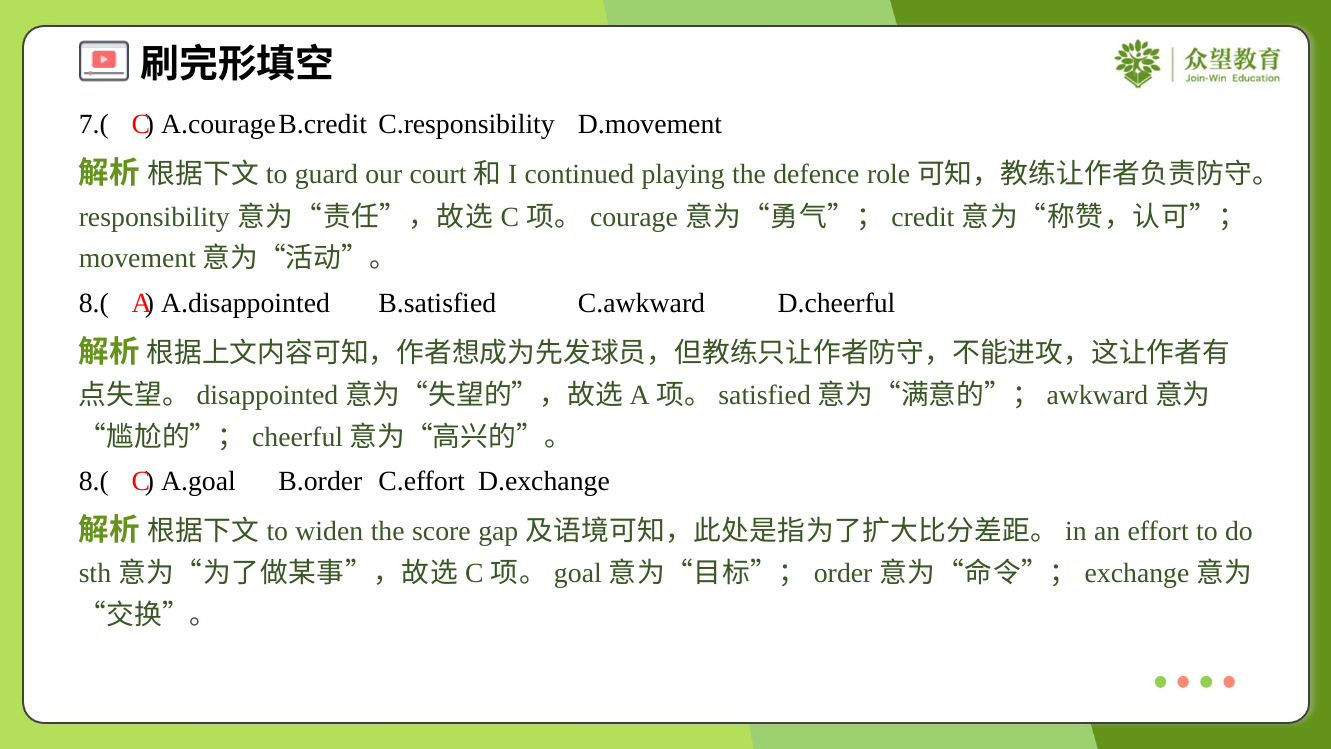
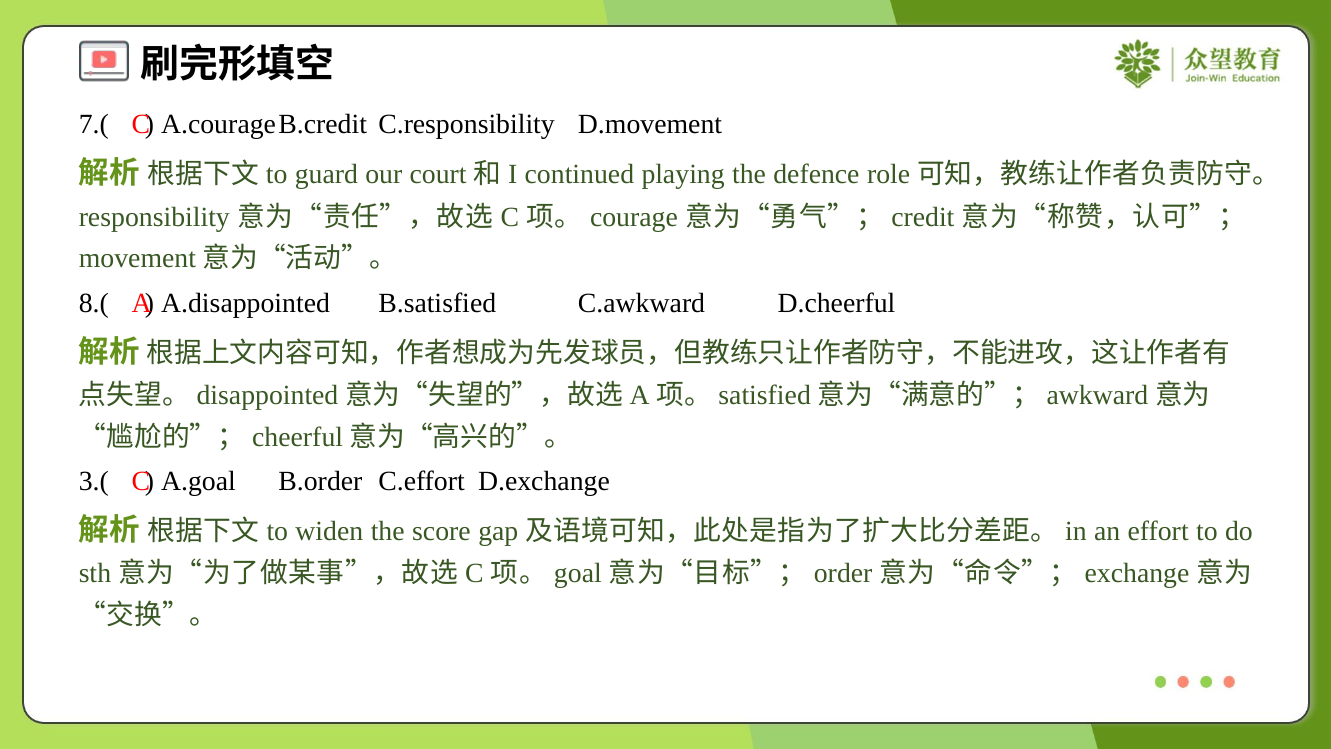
8.( at (94, 481): 8.( -> 3.(
